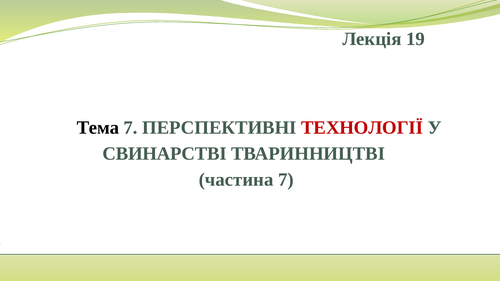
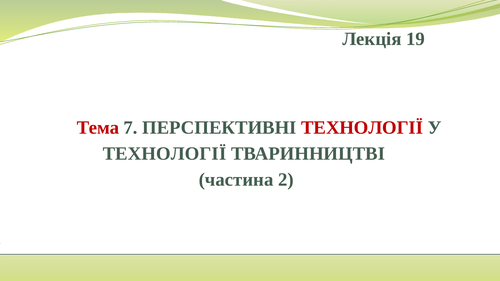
Тема colour: black -> red
СВИНАРСТВІ at (165, 154): СВИНАРСТВІ -> ТЕХНОЛОГІЇ
частина 7: 7 -> 2
